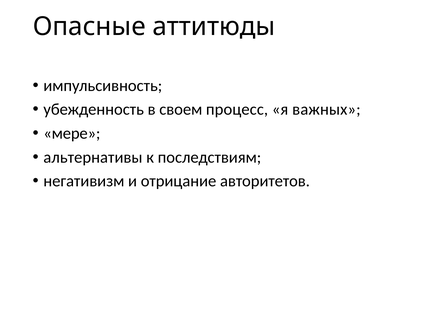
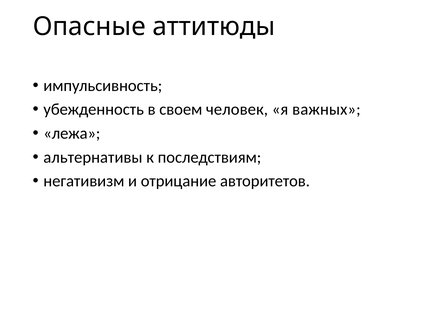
процесс: процесс -> человек
мере: мере -> лежа
